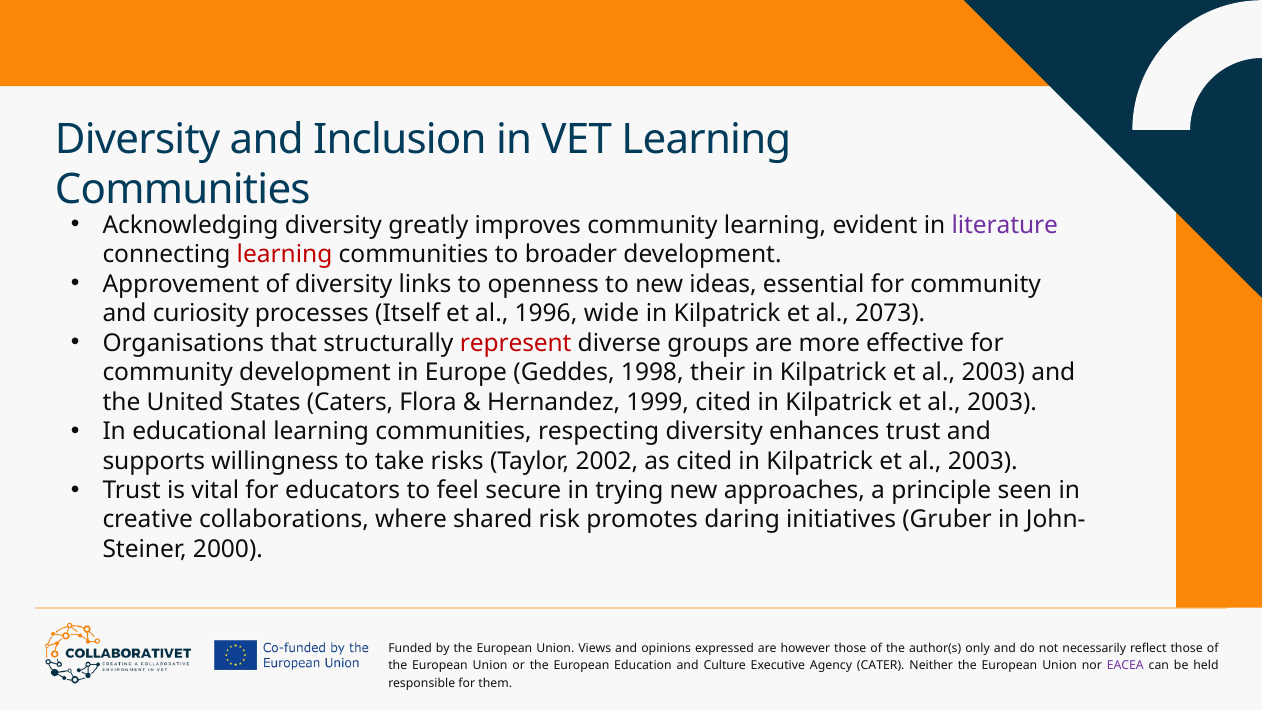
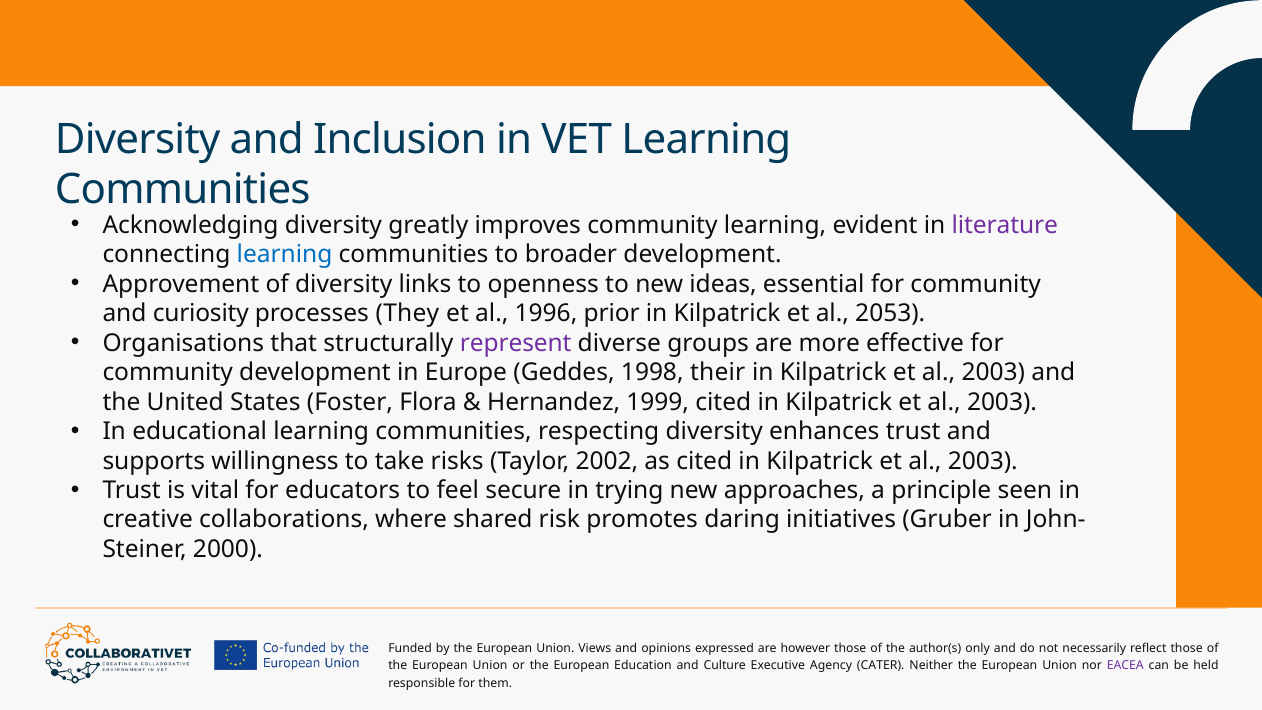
learning at (285, 255) colour: red -> blue
Itself: Itself -> They
wide: wide -> prior
2073: 2073 -> 2053
represent colour: red -> purple
Caters: Caters -> Foster
